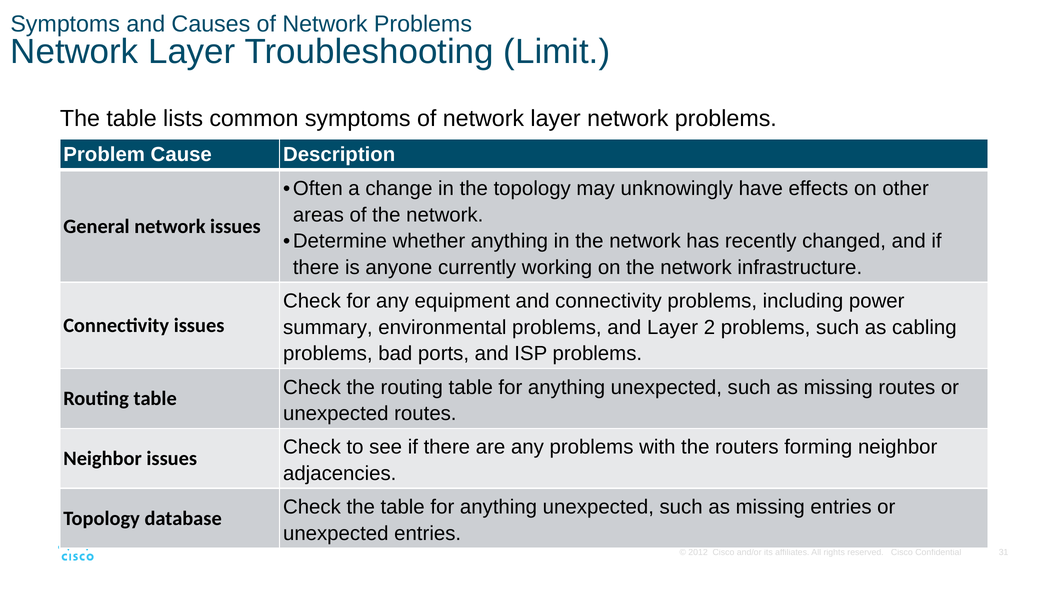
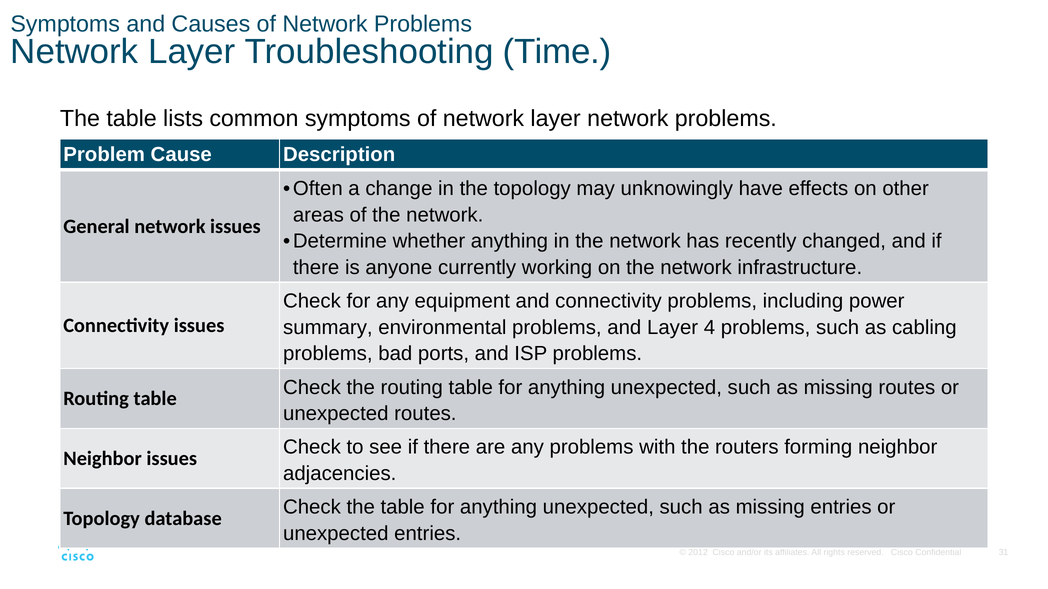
Limit: Limit -> Time
2: 2 -> 4
